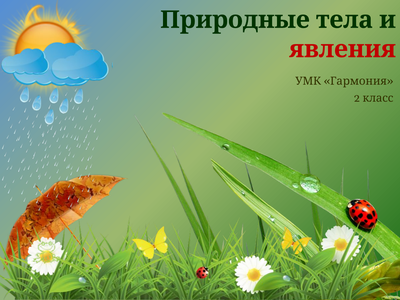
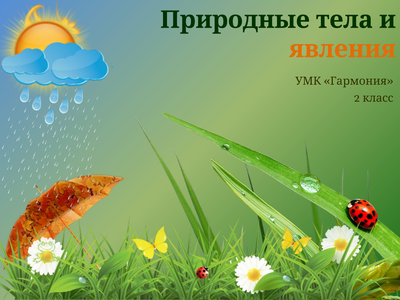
явления colour: red -> orange
